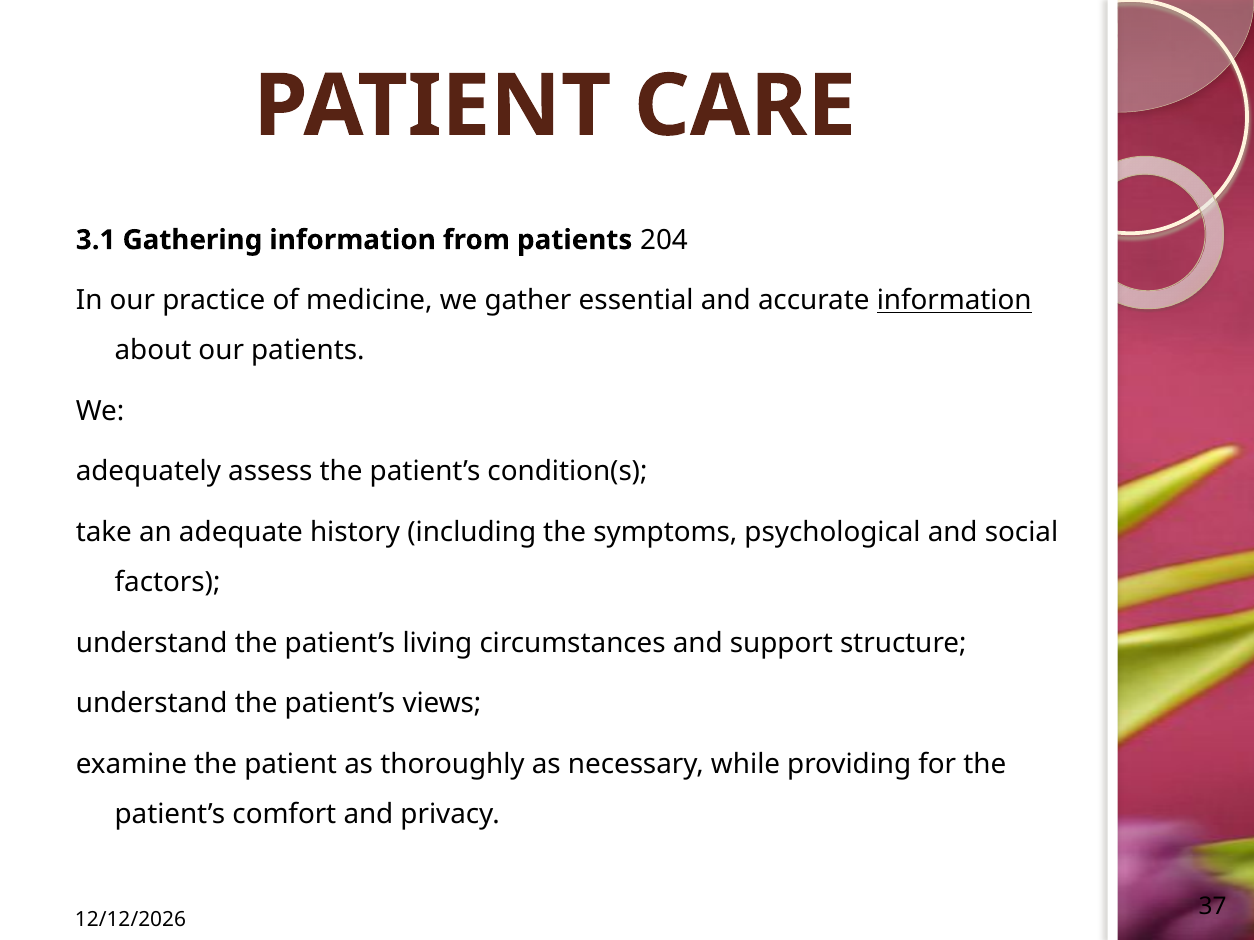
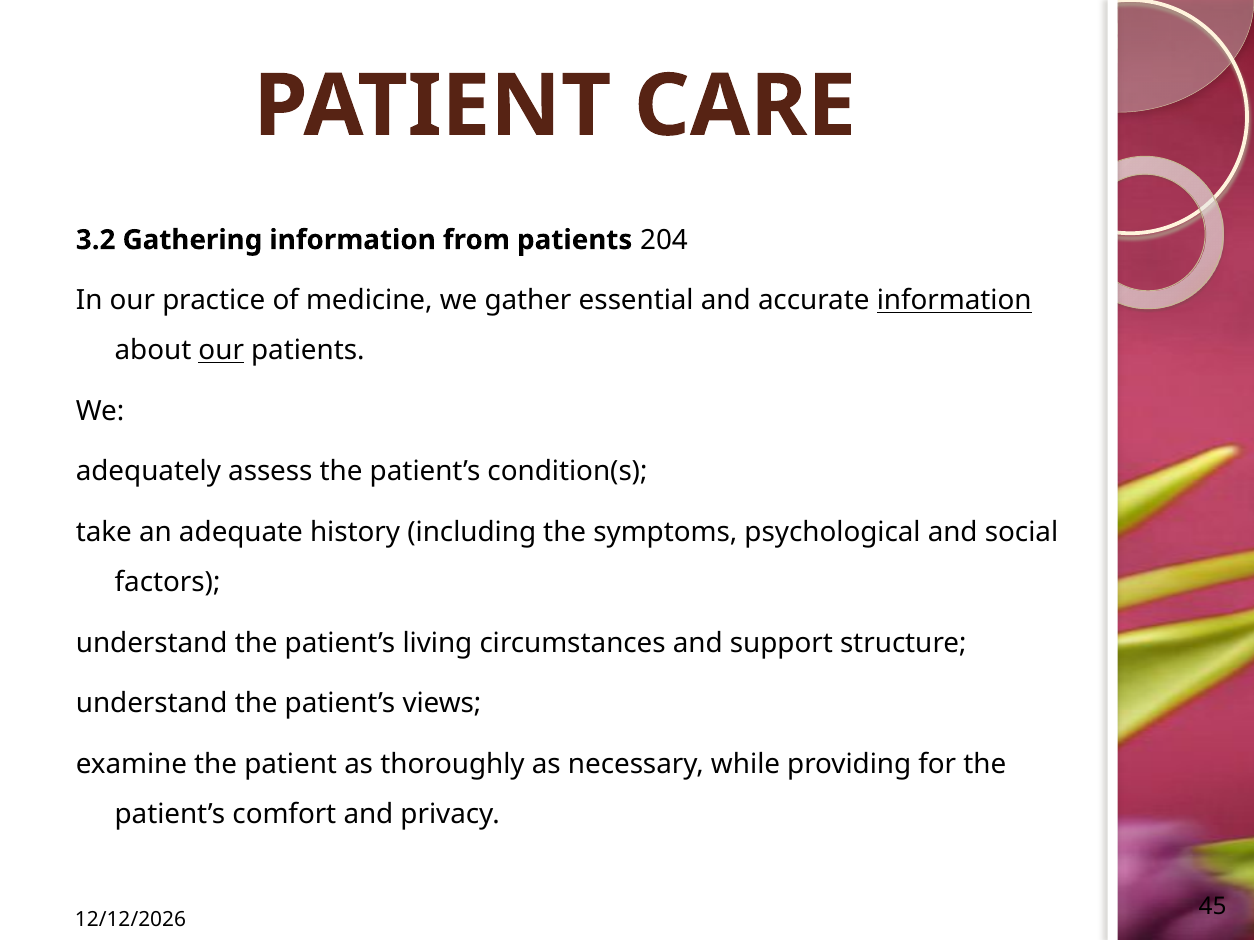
3.1: 3.1 -> 3.2
our at (221, 351) underline: none -> present
37: 37 -> 45
